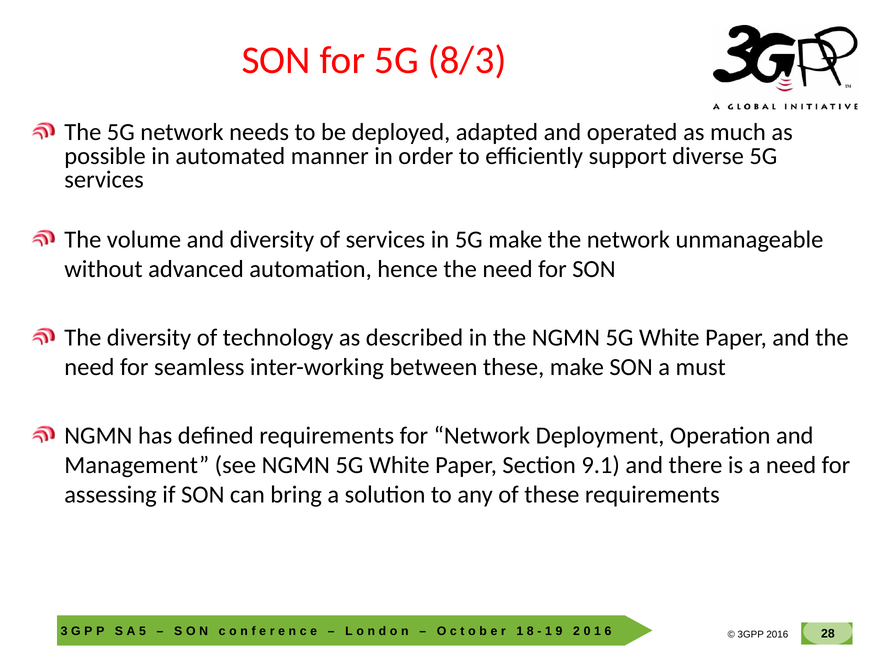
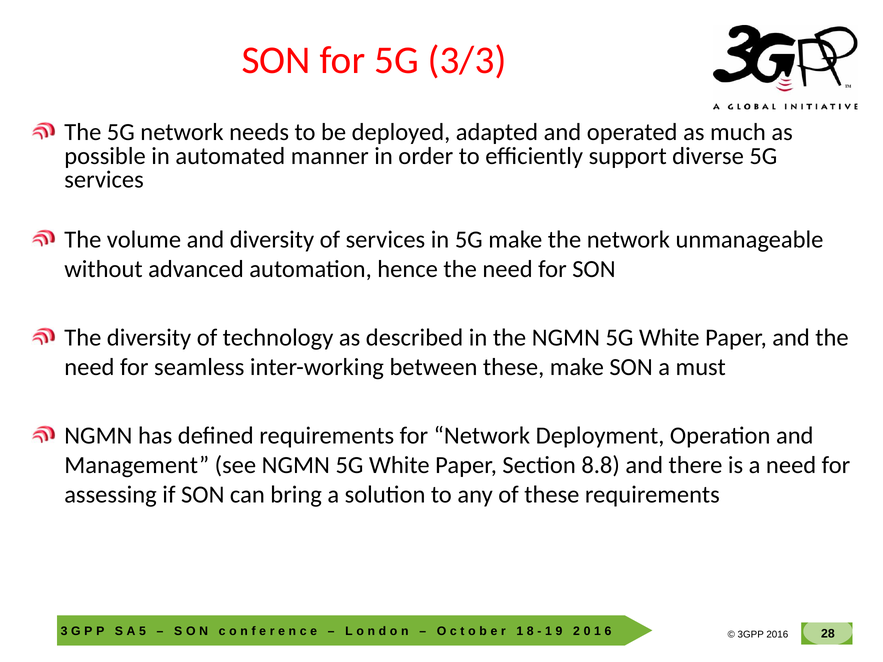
8/3: 8/3 -> 3/3
9.1: 9.1 -> 8.8
